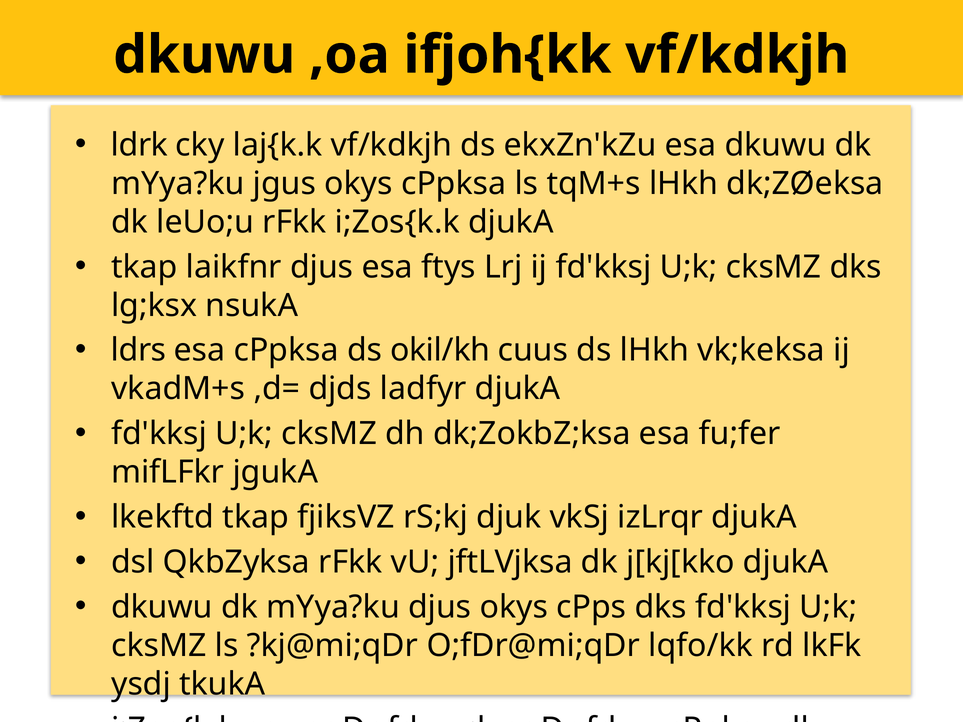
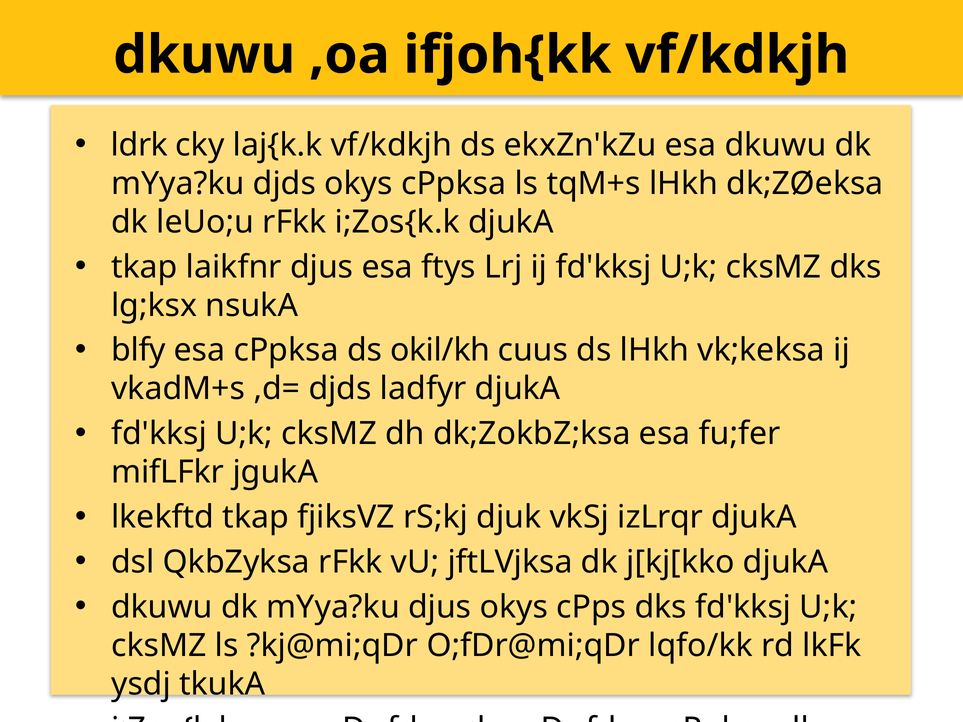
mYya?ku jgus: jgus -> djds
ldrs: ldrs -> blfy
